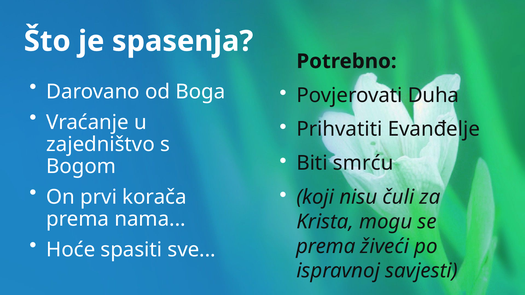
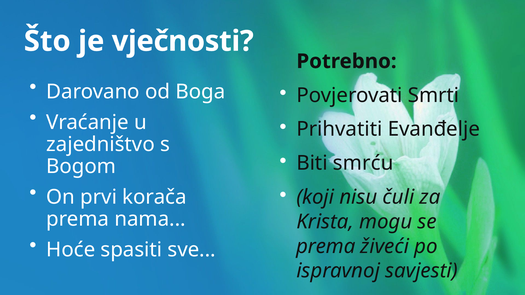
spasenja: spasenja -> vječnosti
Duha: Duha -> Smrti
